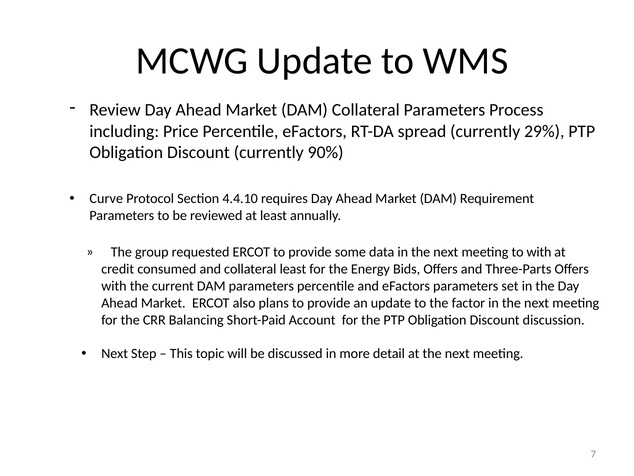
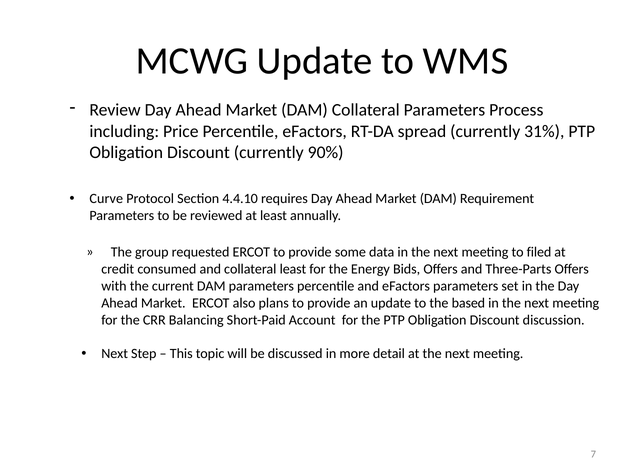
29%: 29% -> 31%
to with: with -> filed
factor: factor -> based
